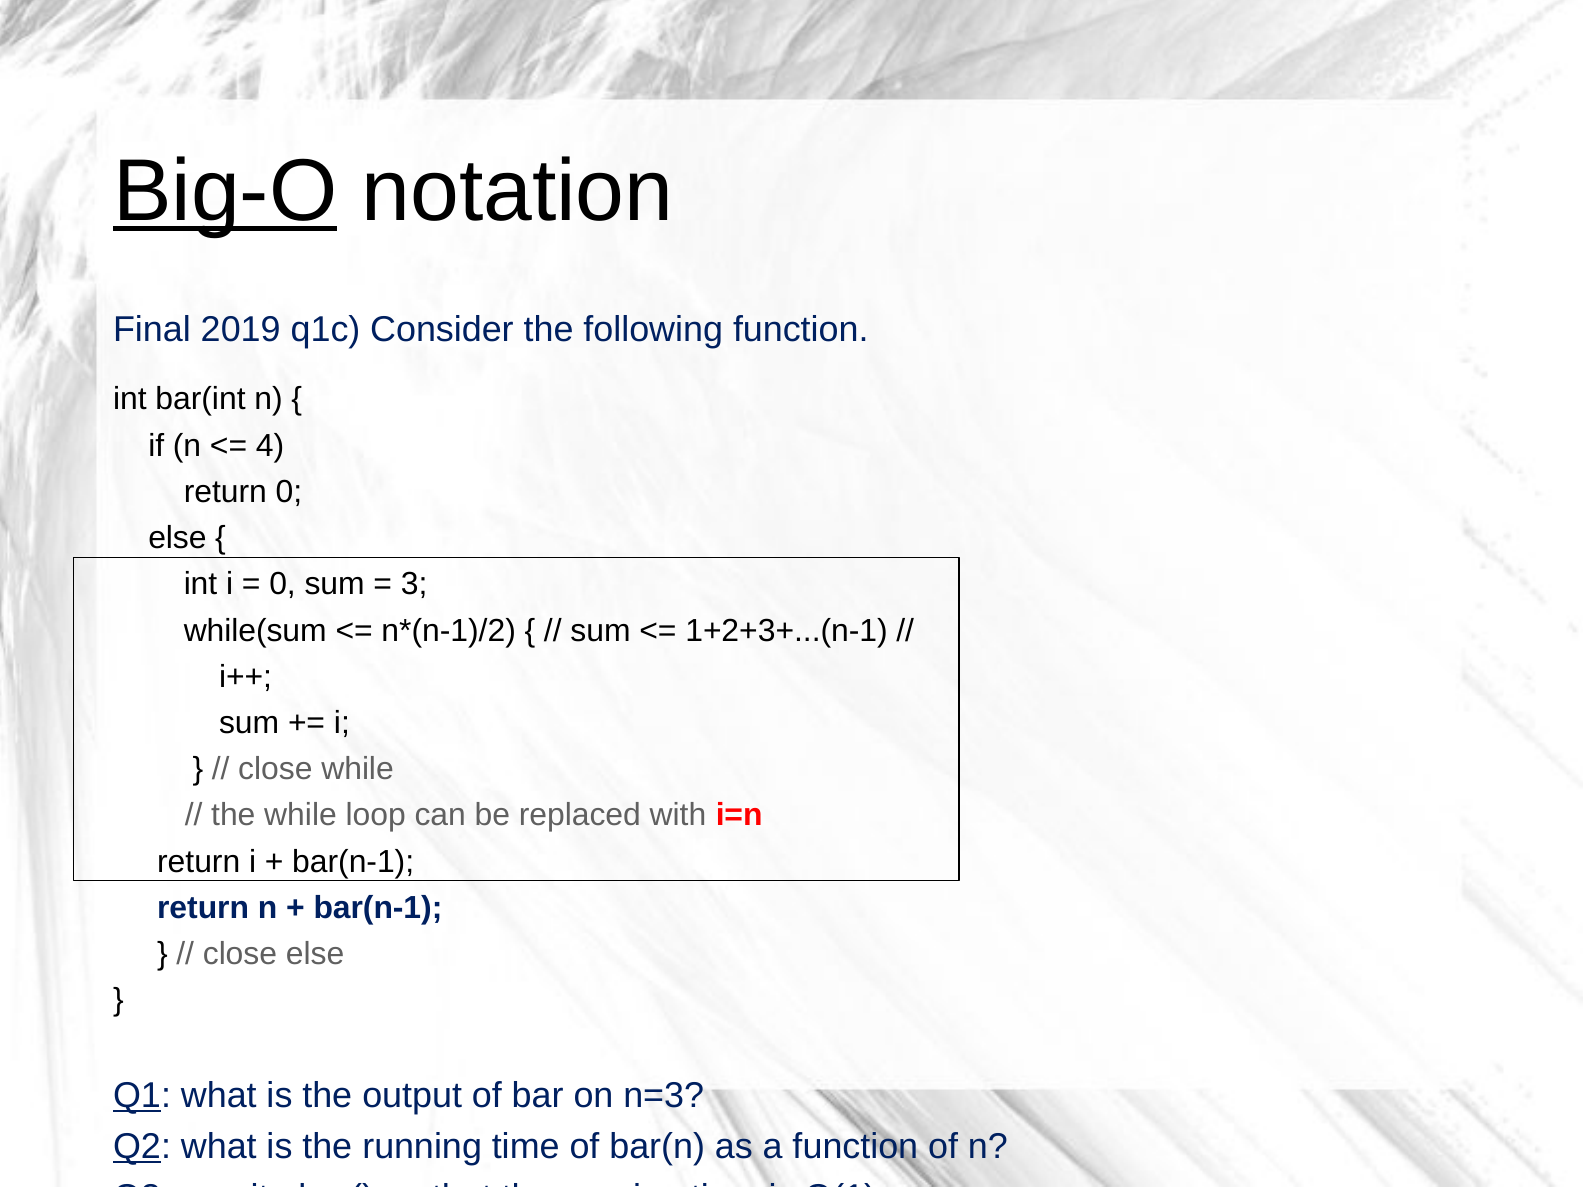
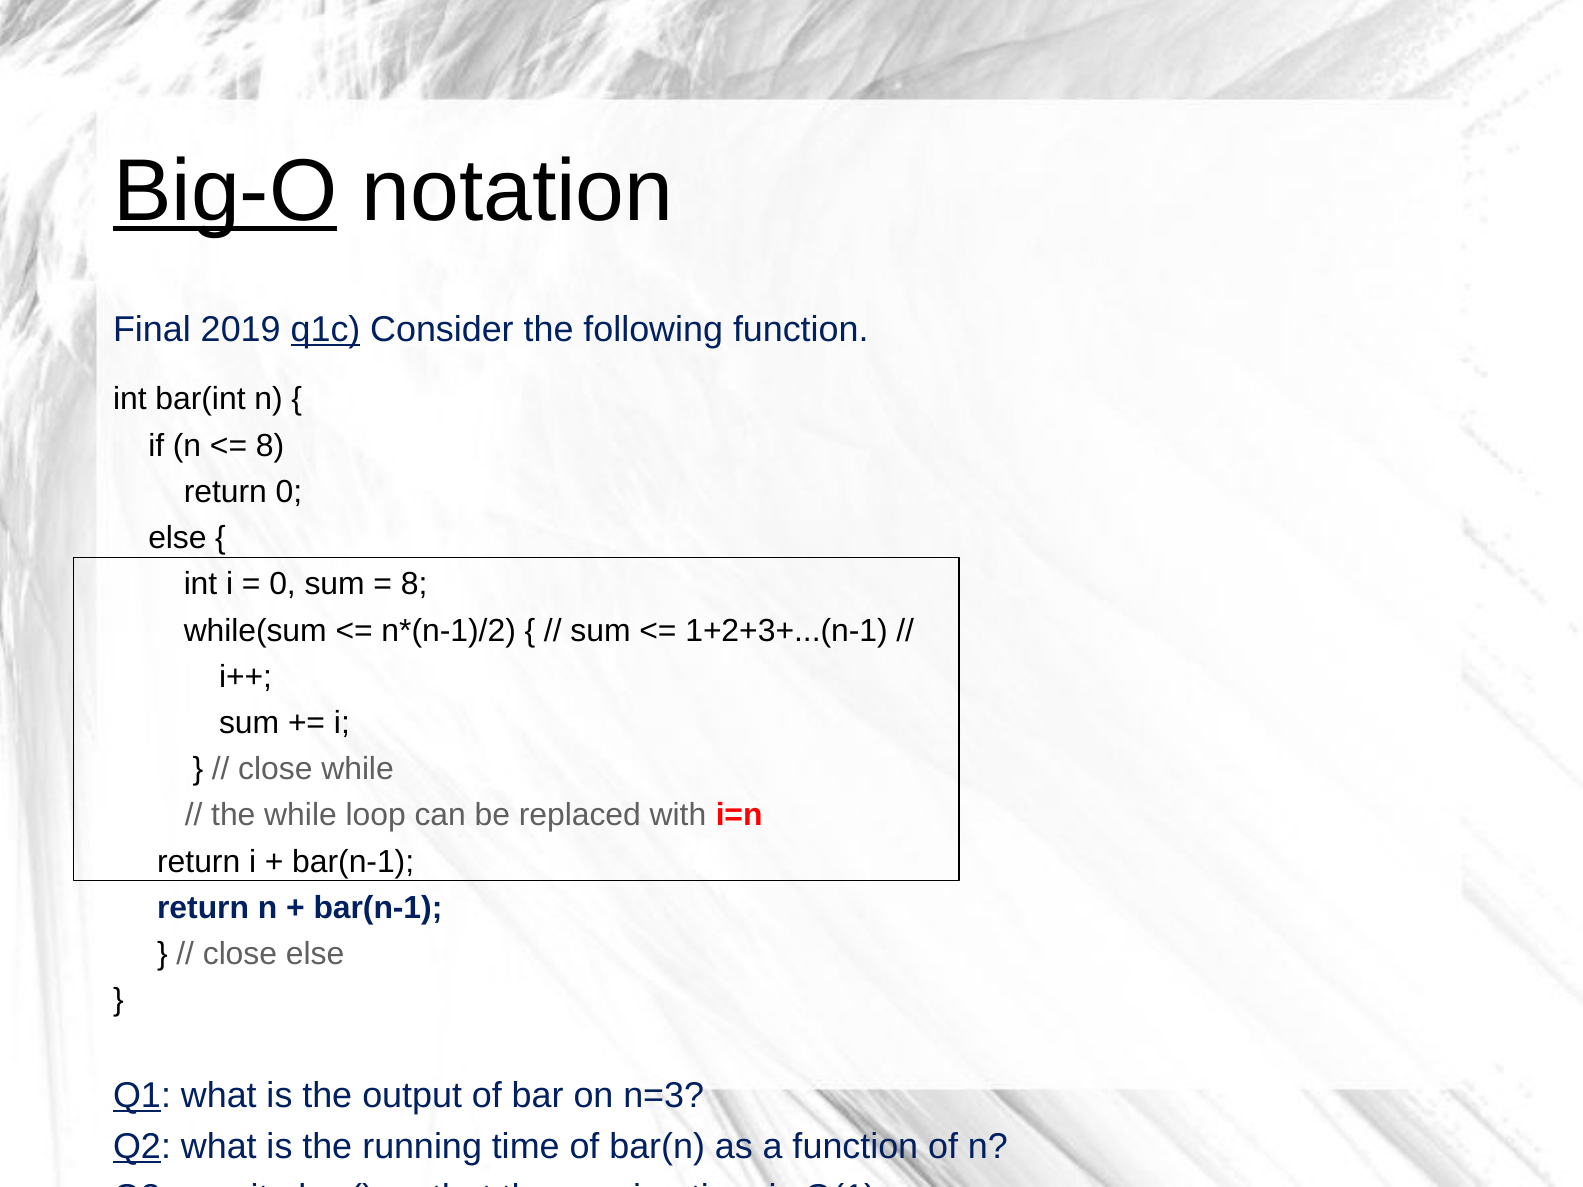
q1c underline: none -> present
4 at (270, 446): 4 -> 8
3 at (414, 584): 3 -> 8
